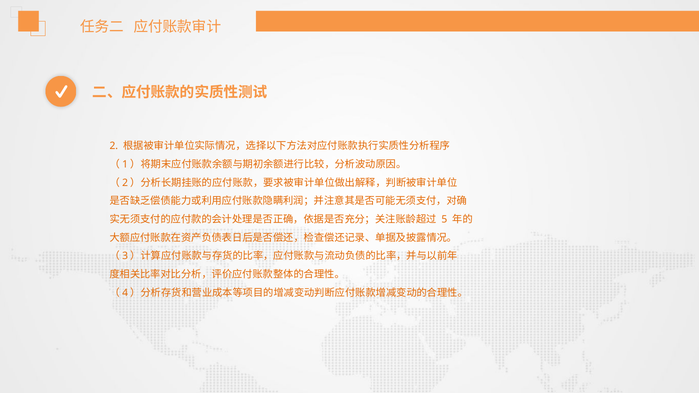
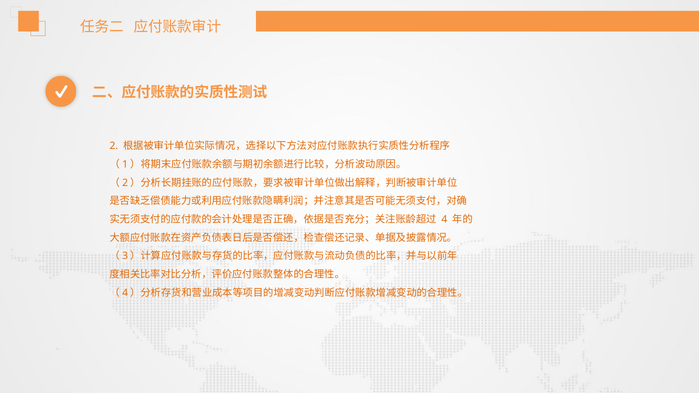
5: 5 -> 4
